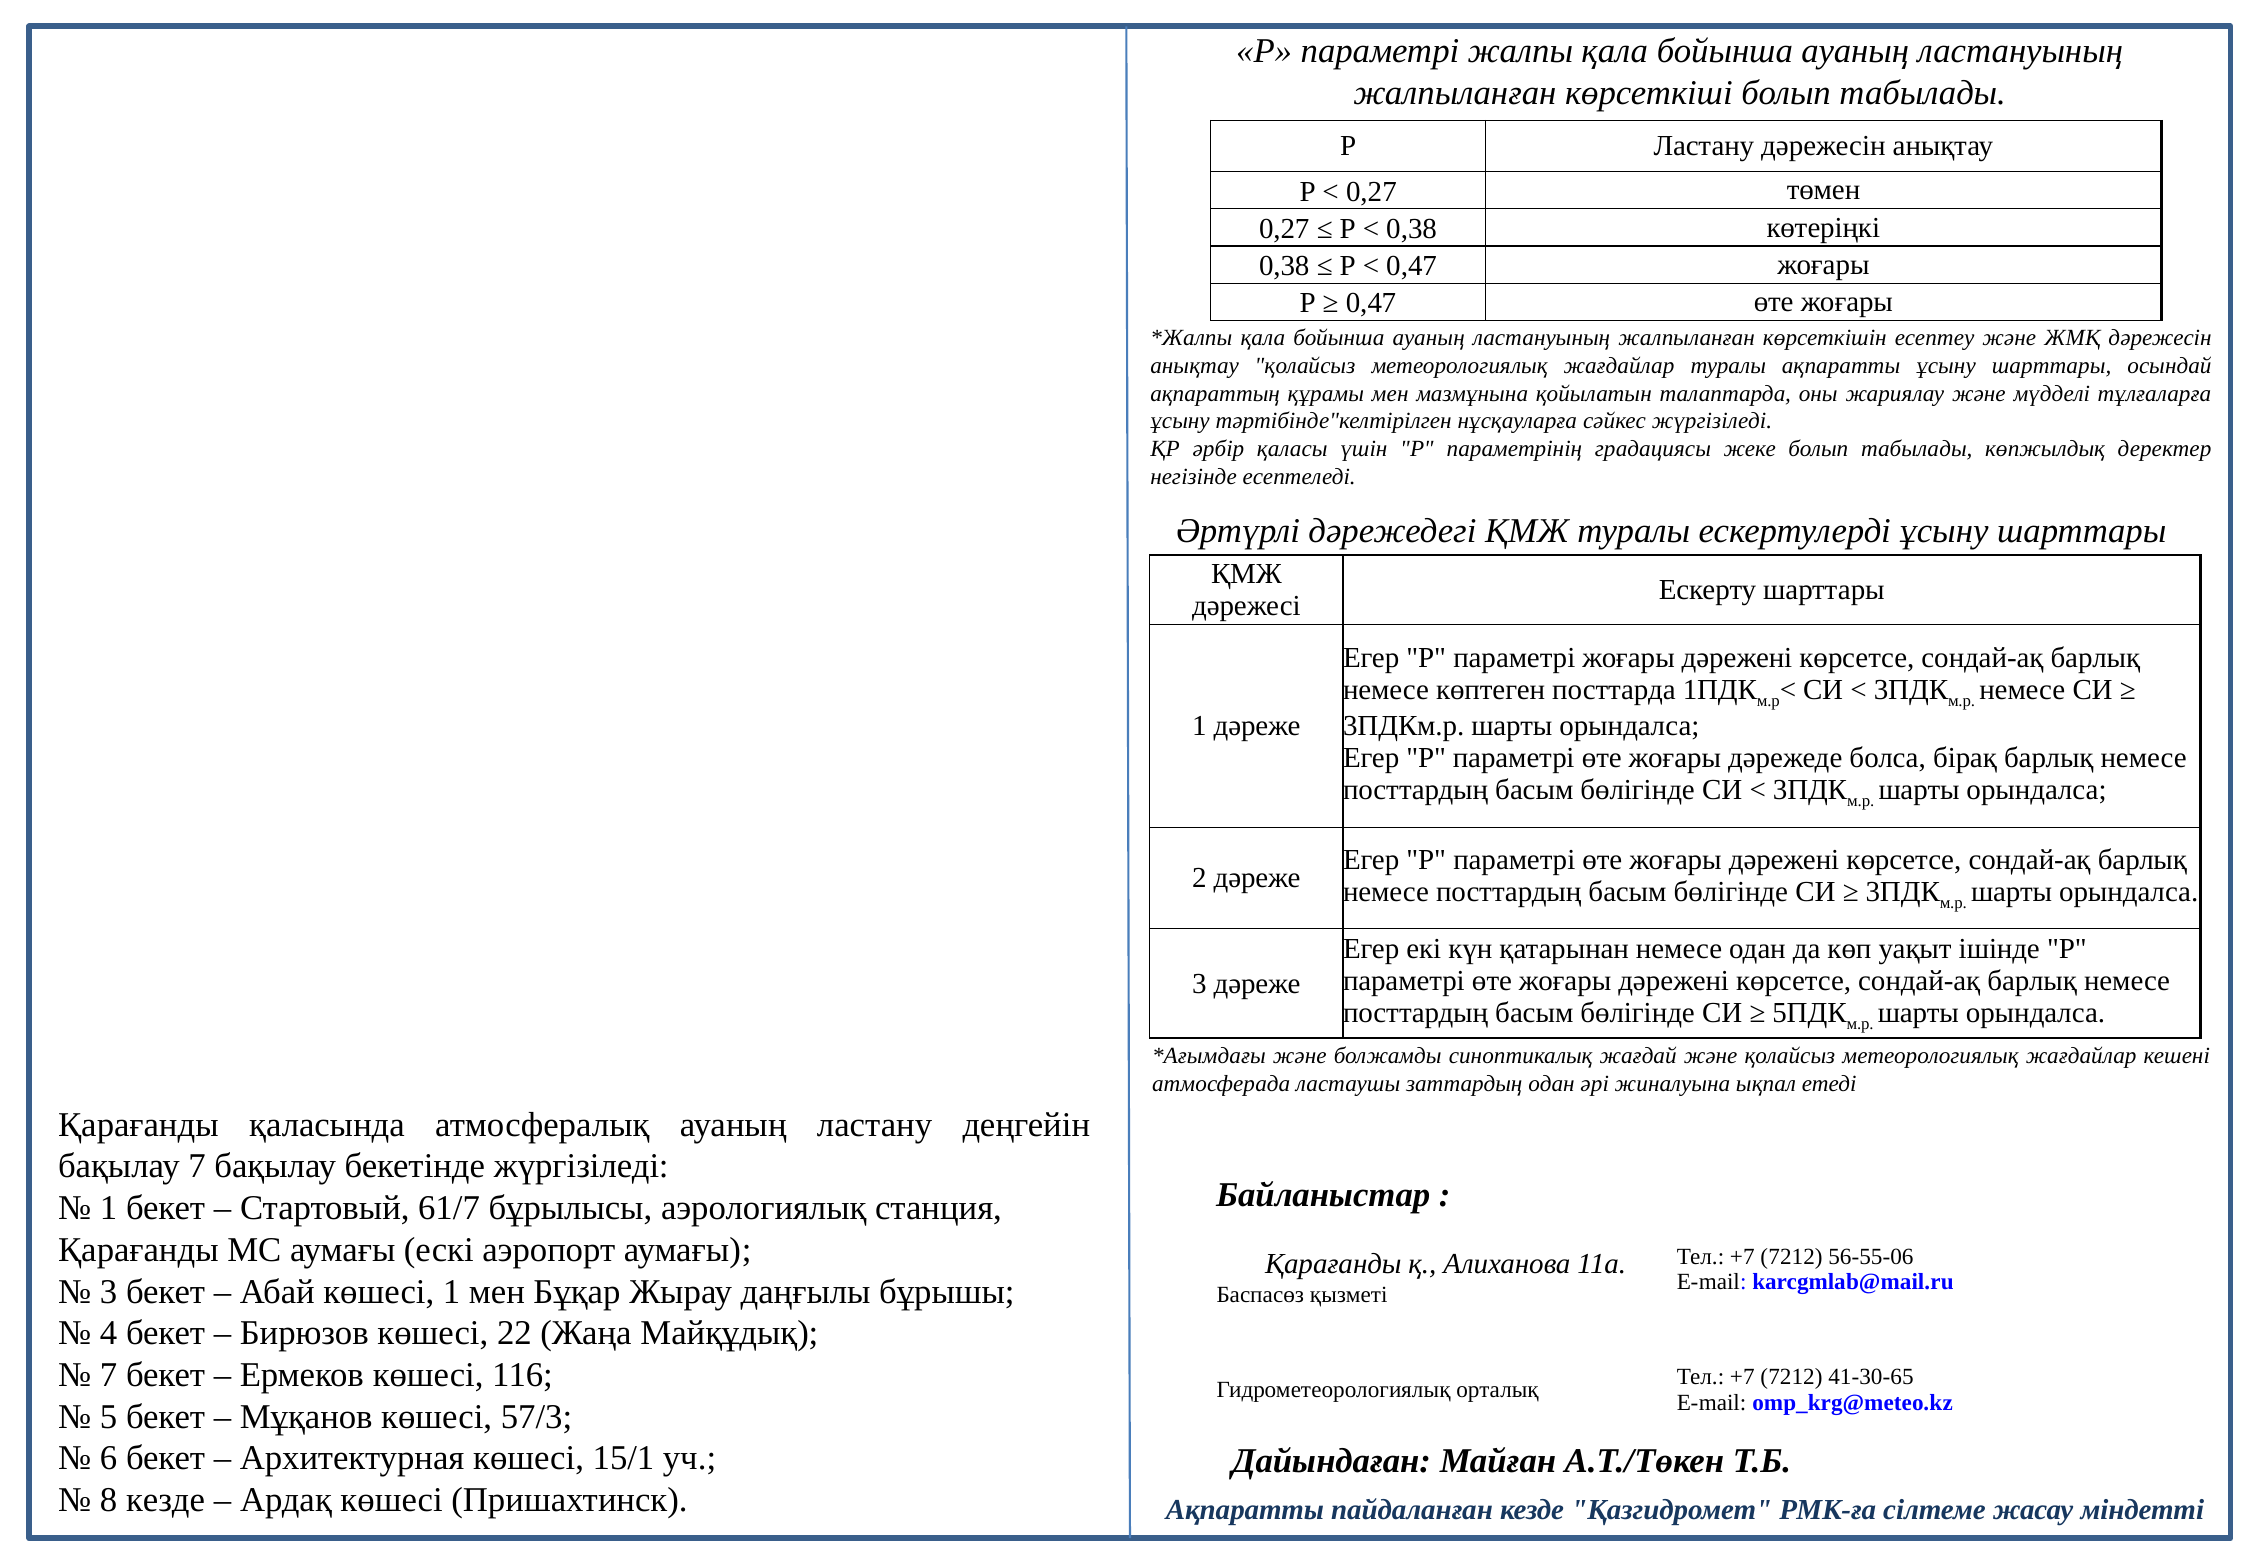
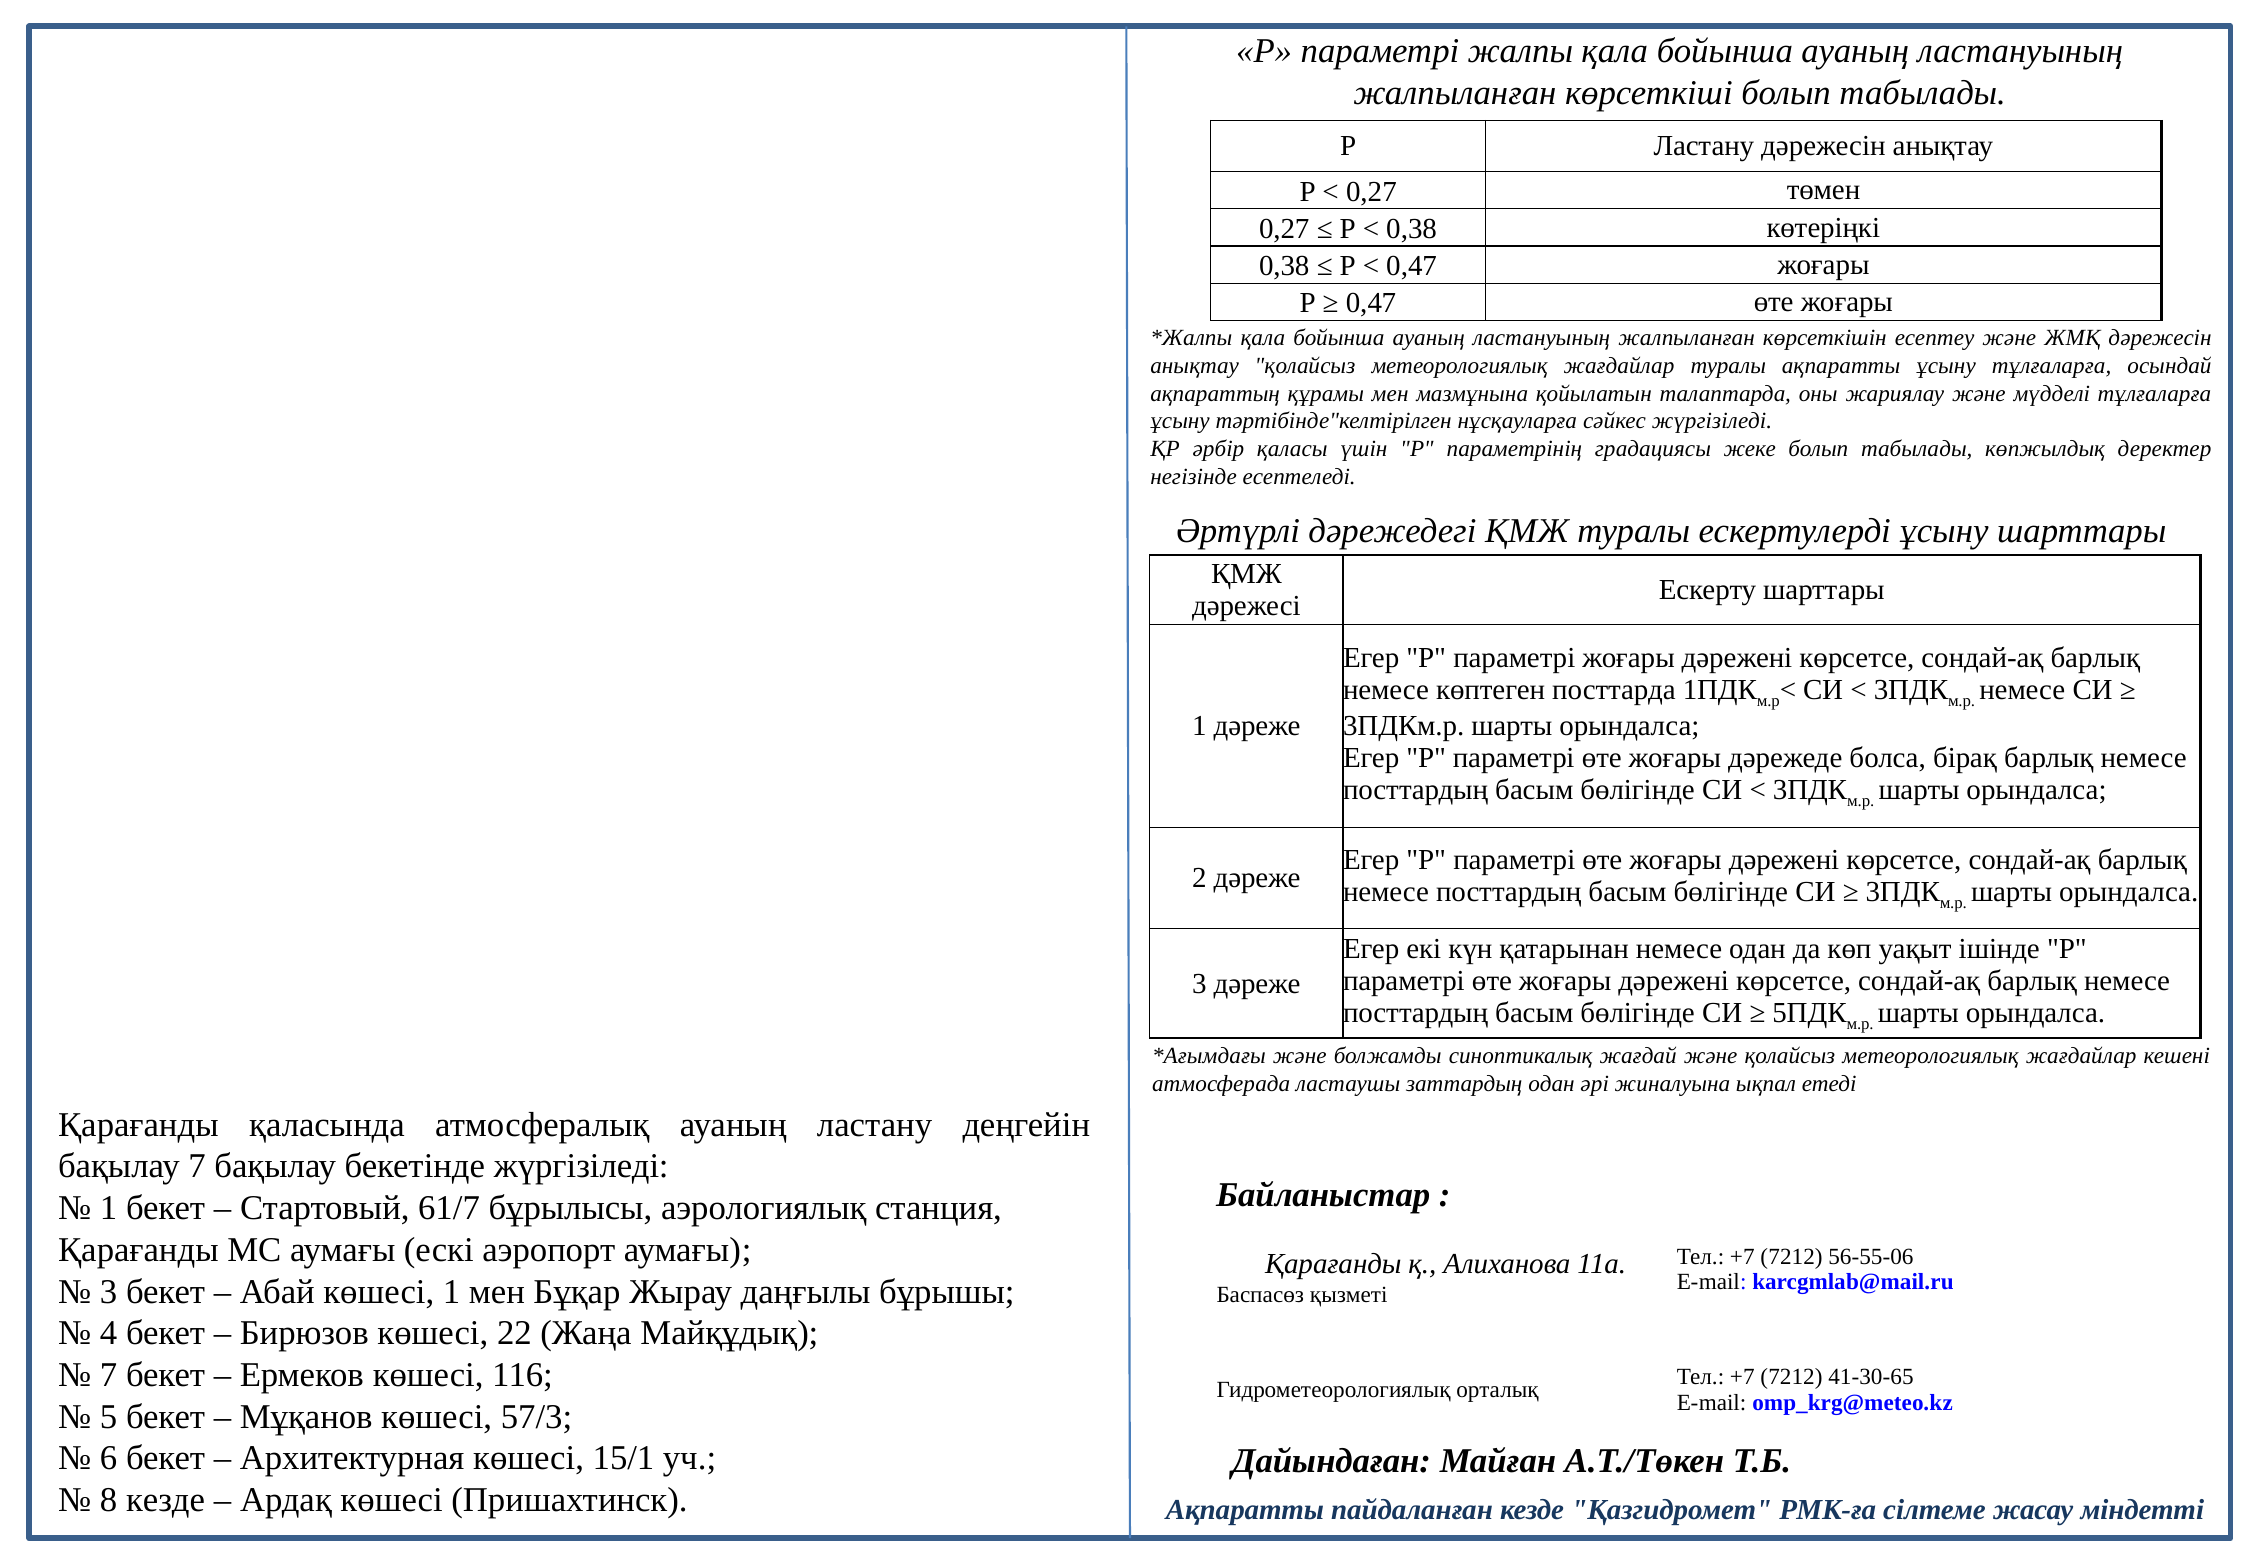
ақпаратты ұсыну шарттары: шарттары -> тұлғаларға
